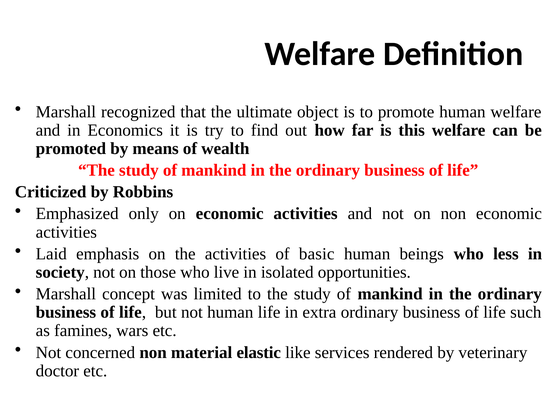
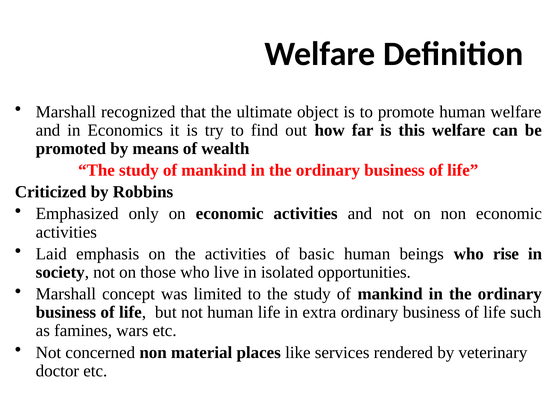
less: less -> rise
elastic: elastic -> places
